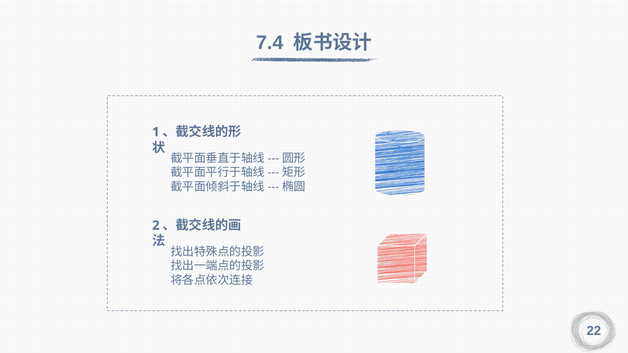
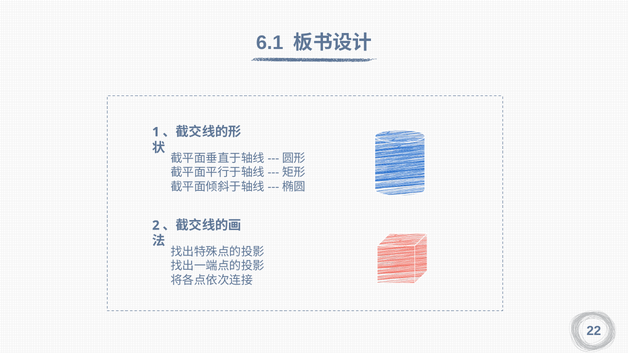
7.4: 7.4 -> 6.1
